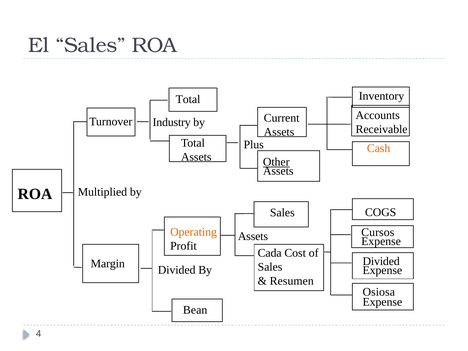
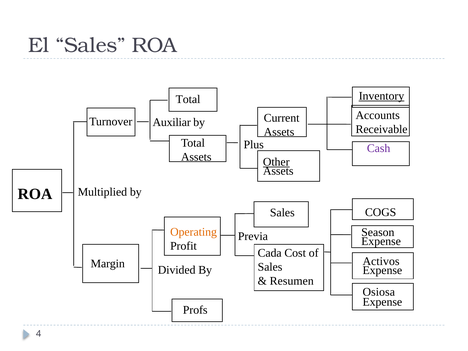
Inventory underline: none -> present
Industry: Industry -> Auxiliar
Cash colour: orange -> purple
Cursos: Cursos -> Season
Assets at (253, 236): Assets -> Previa
Divided at (381, 261): Divided -> Activos
Bean: Bean -> Profs
